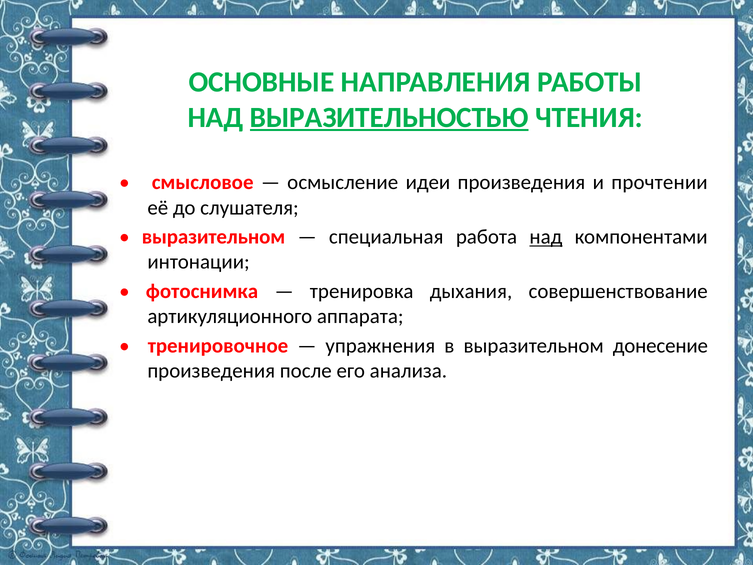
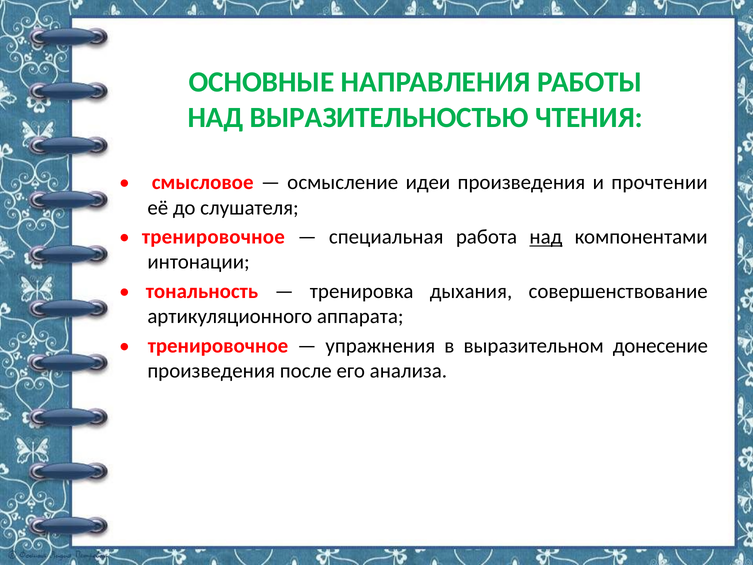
ВЫРАЗИТЕЛЬНОСТЬЮ underline: present -> none
выразительном at (214, 237): выразительном -> тренировочное
фотоснимка: фотоснимка -> тональность
